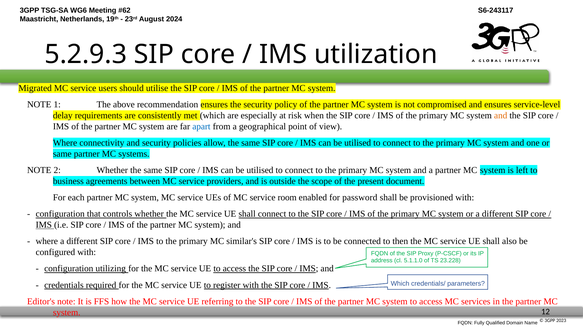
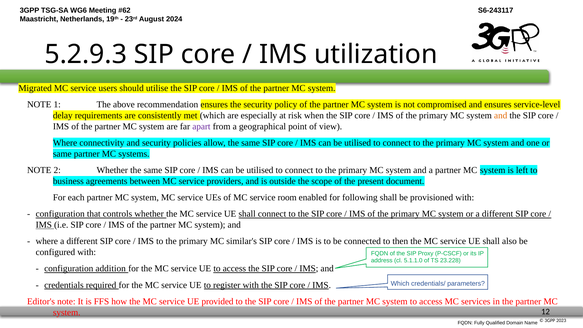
apart colour: blue -> purple
password: password -> following
utilizing: utilizing -> addition
referring: referring -> provided
